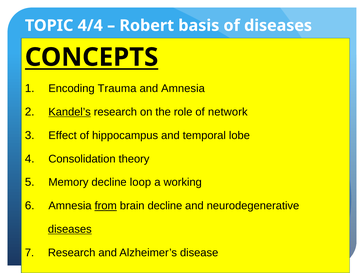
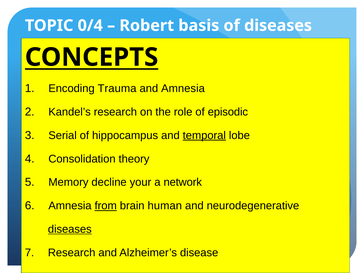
4/4: 4/4 -> 0/4
Kandel’s underline: present -> none
network: network -> episodic
Effect: Effect -> Serial
temporal underline: none -> present
loop: loop -> your
working: working -> network
brain decline: decline -> human
